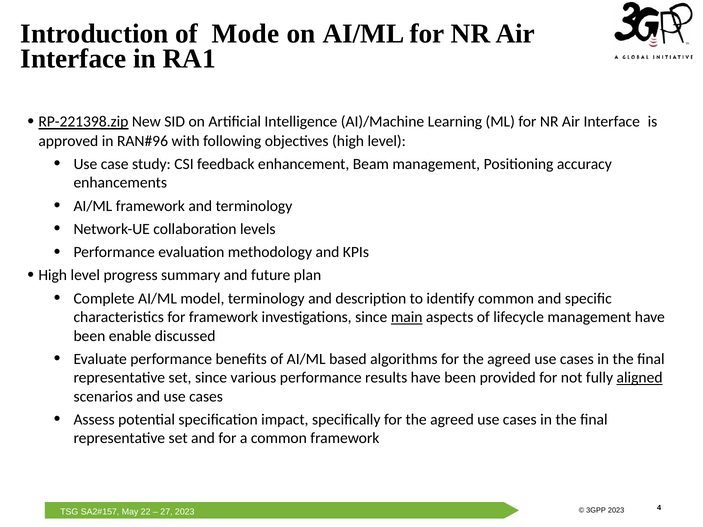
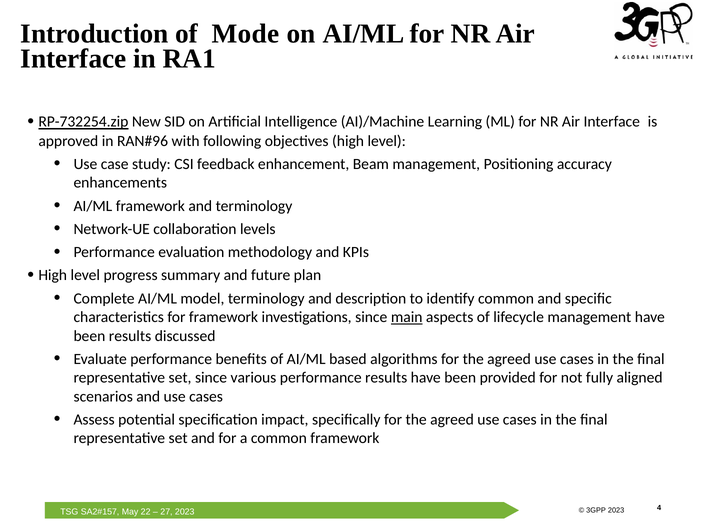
RP-221398.zip: RP-221398.zip -> RP-732254.zip
been enable: enable -> results
aligned underline: present -> none
